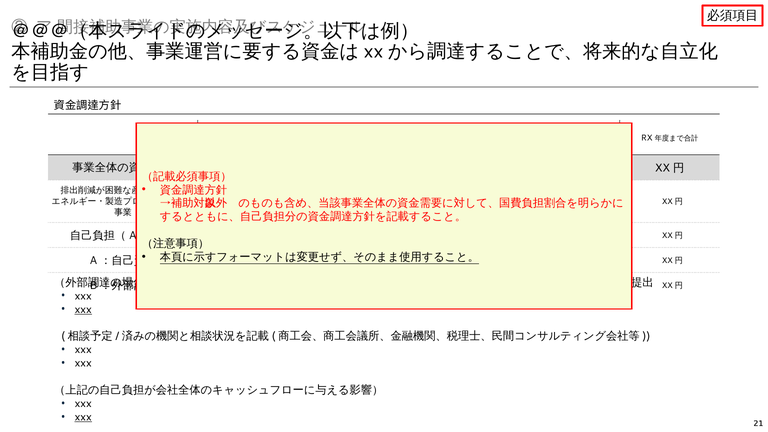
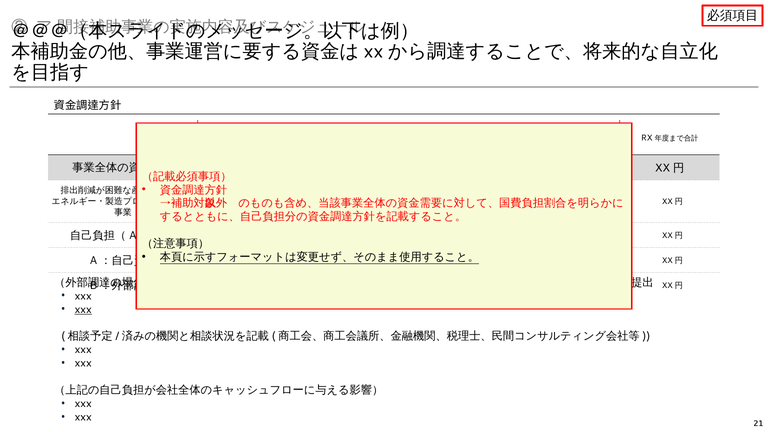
xxx at (83, 417) underline: present -> none
